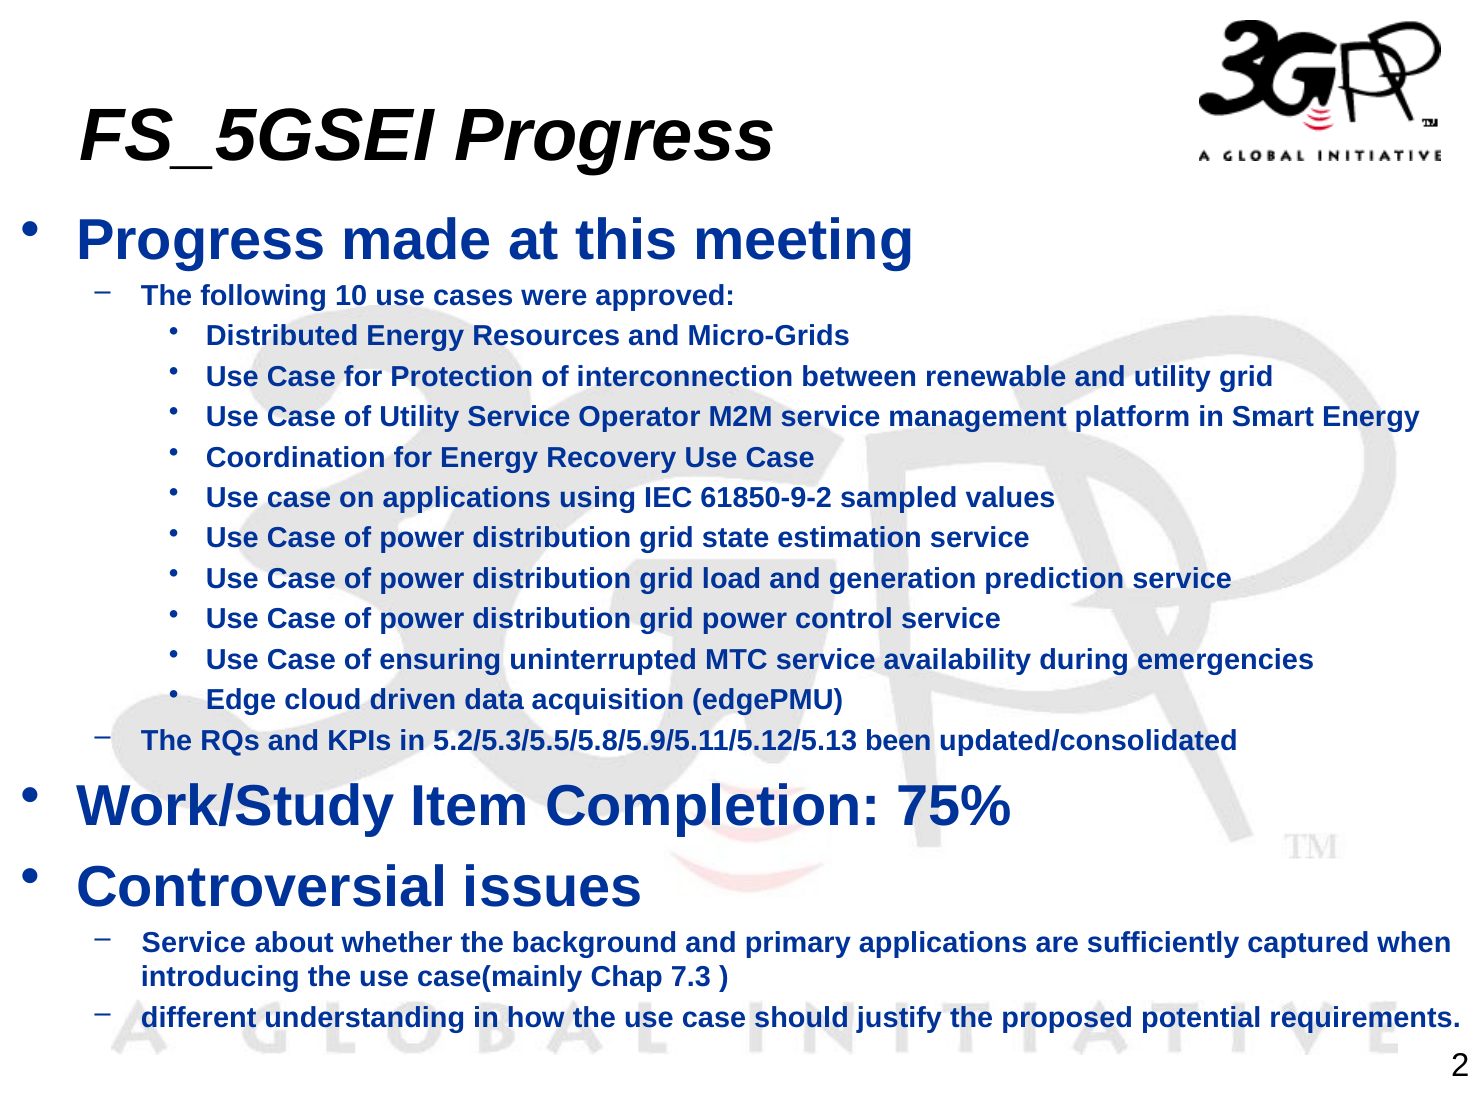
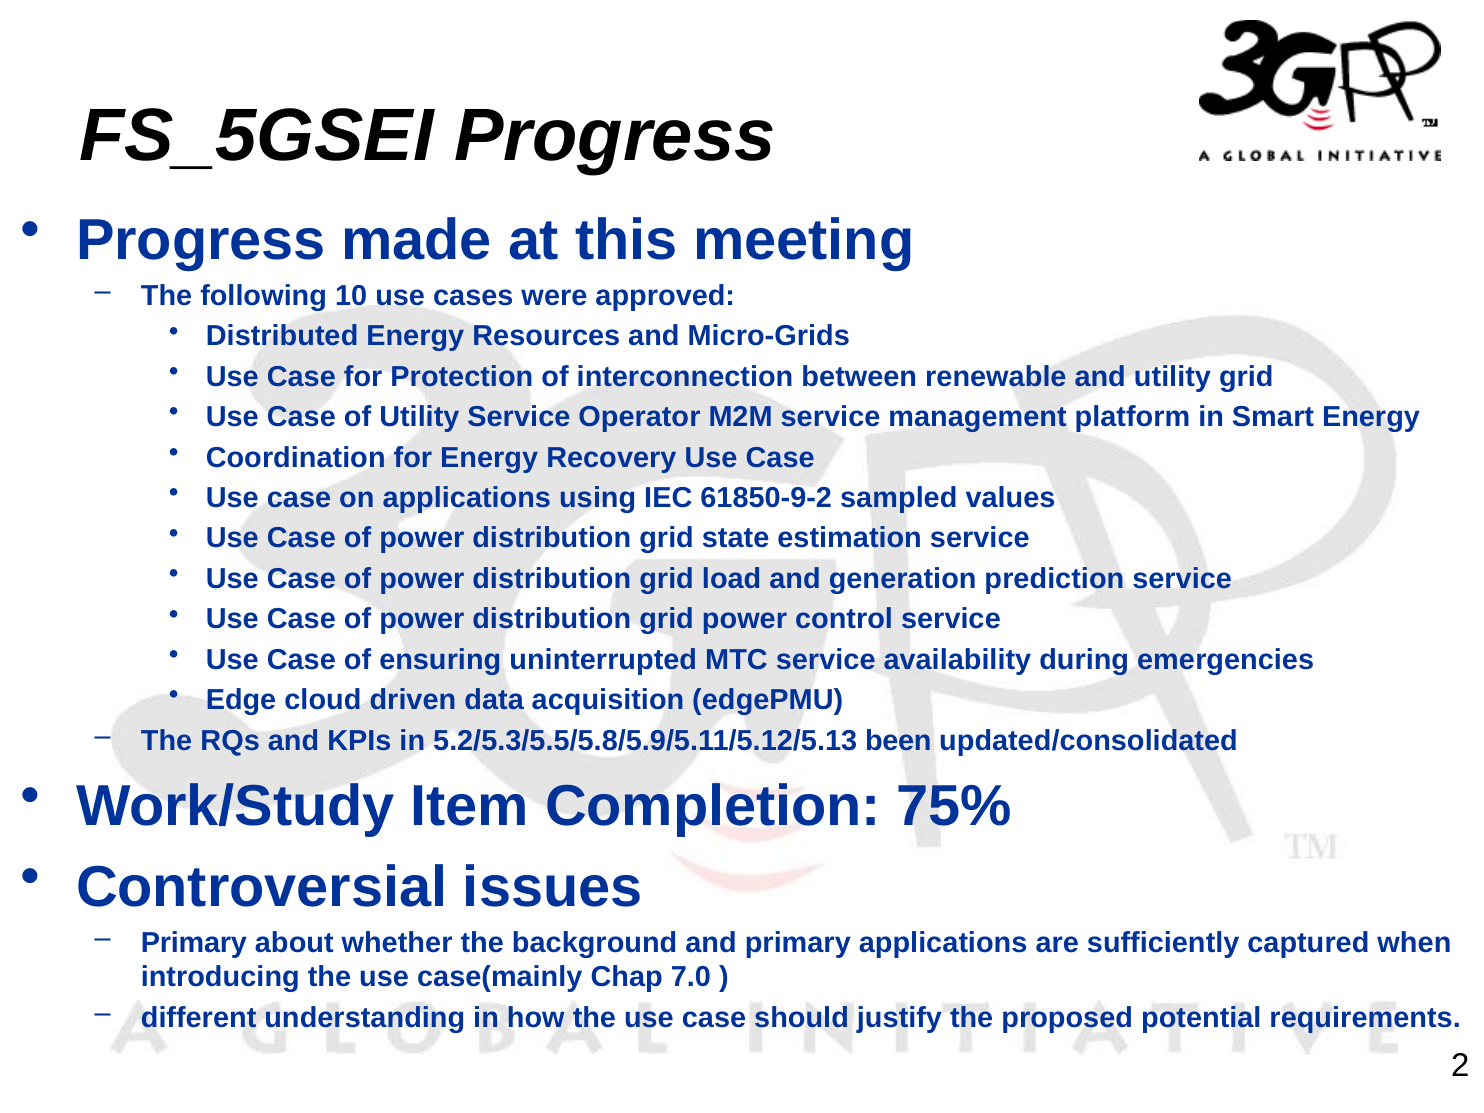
Service at (194, 943): Service -> Primary
7.3: 7.3 -> 7.0
